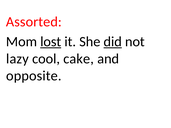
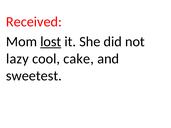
Assorted: Assorted -> Received
did underline: present -> none
opposite: opposite -> sweetest
